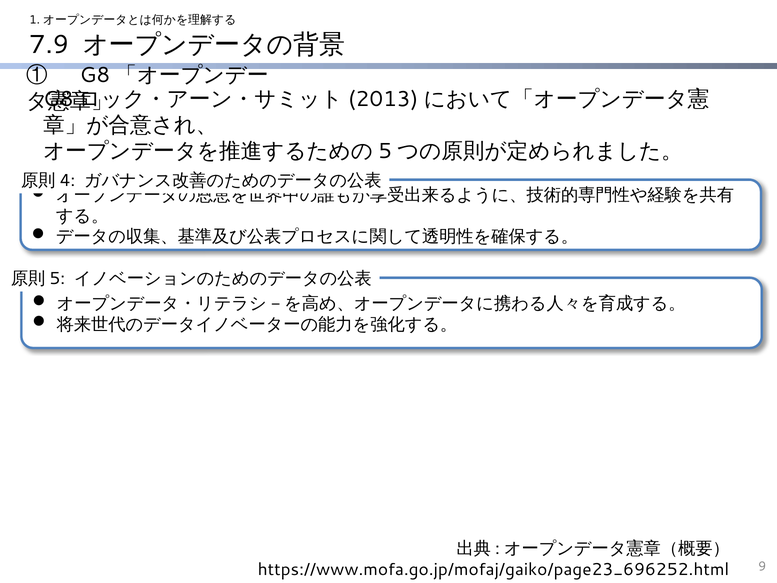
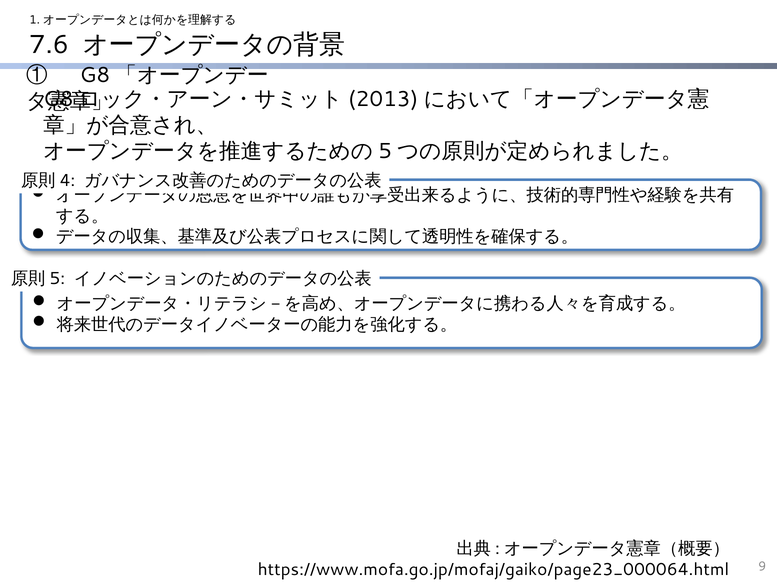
7.9: 7.9 -> 7.6
https://www.mofa.go.jp/mofaj/gaiko/page23_696252.html: https://www.mofa.go.jp/mofaj/gaiko/page23_696252.html -> https://www.mofa.go.jp/mofaj/gaiko/page23_000064.html
